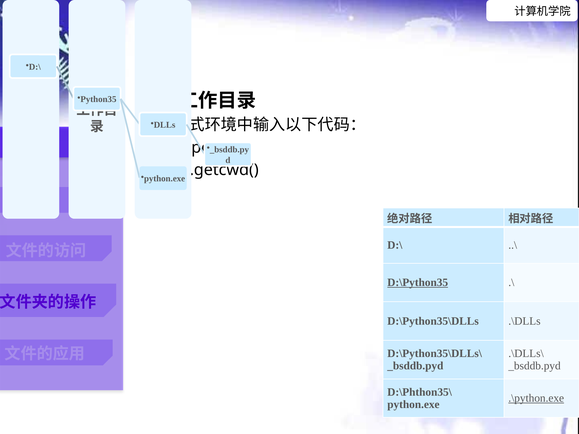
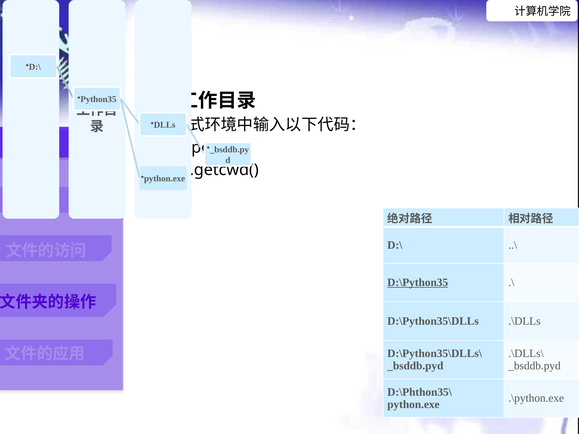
.\python.exe underline: present -> none
